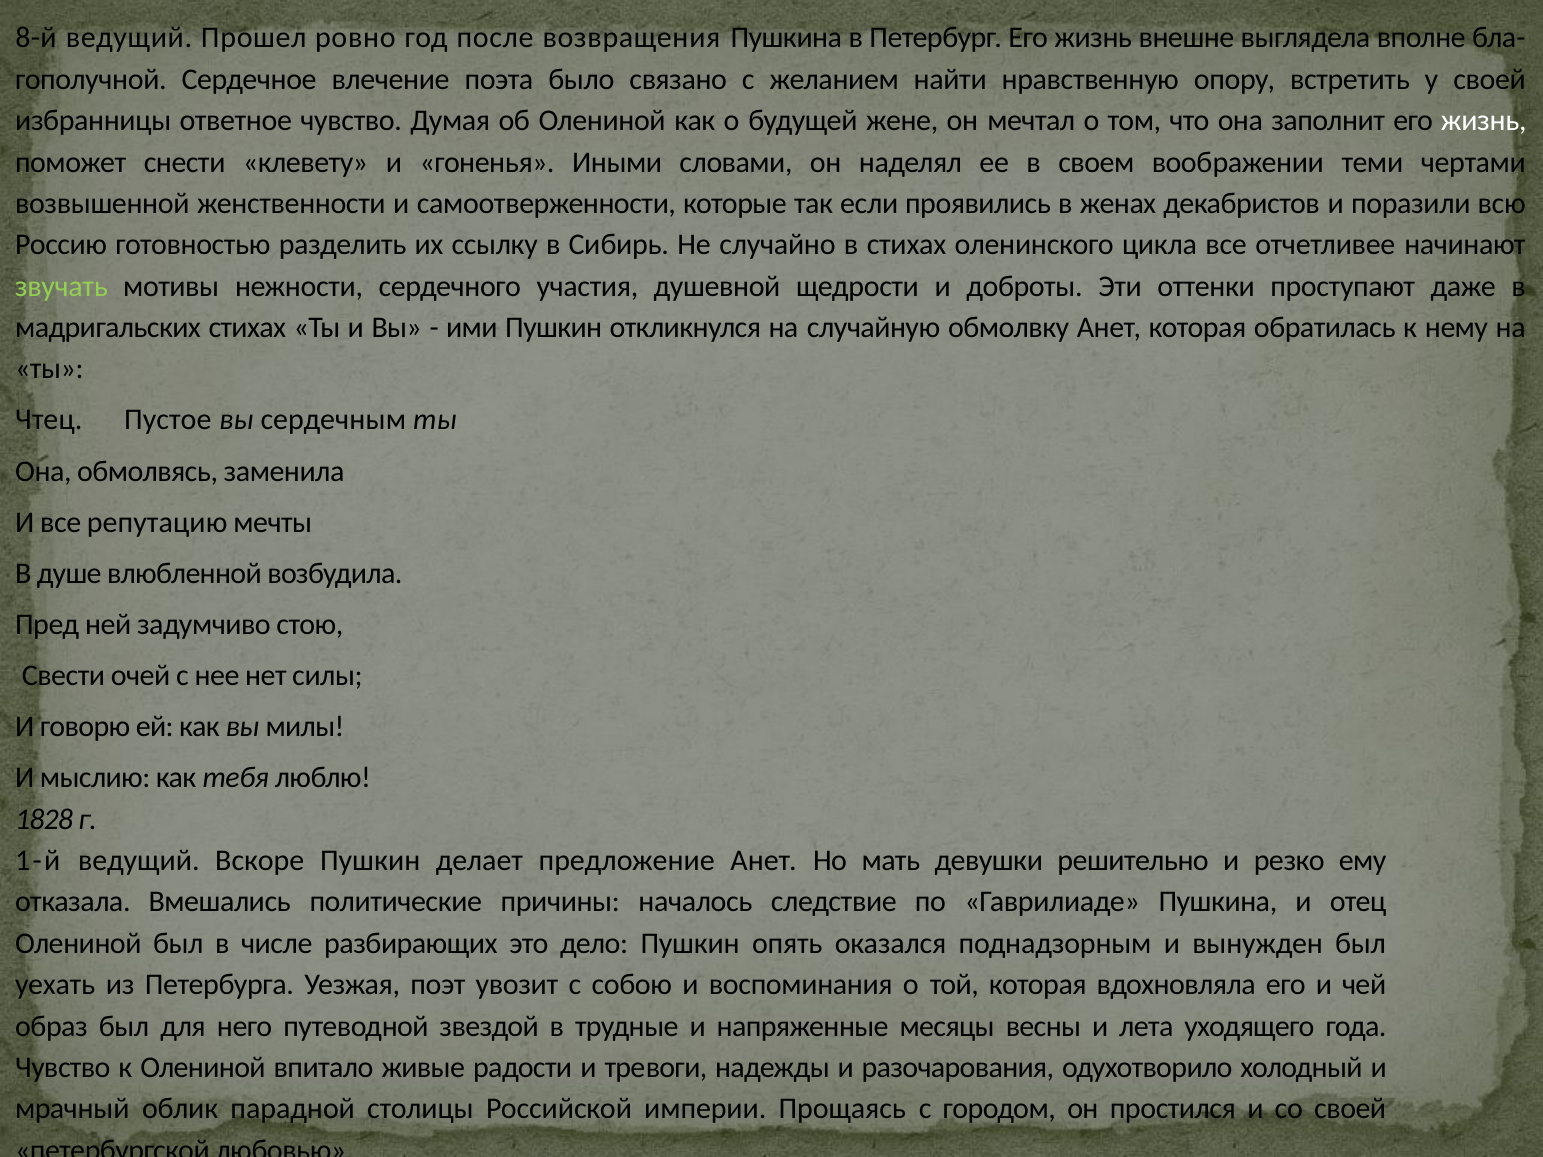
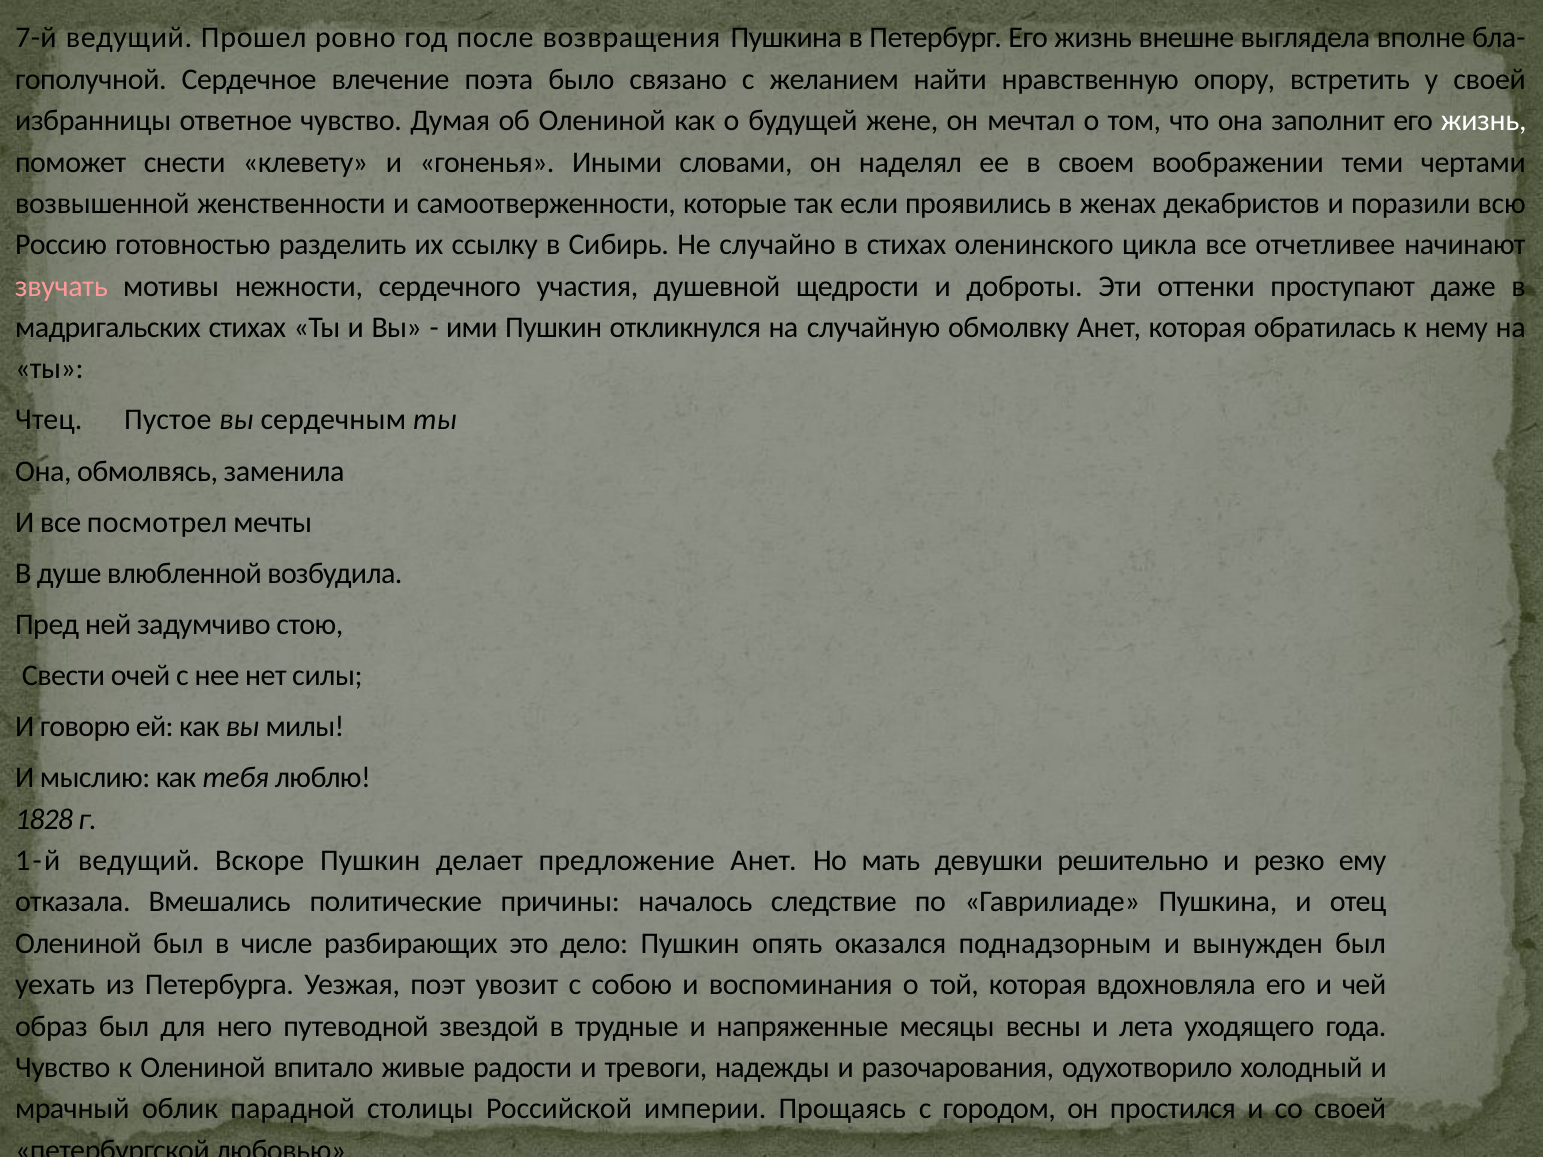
8-й: 8-й -> 7-й
звучать colour: light green -> pink
репутацию: репутацию -> посмотрел
